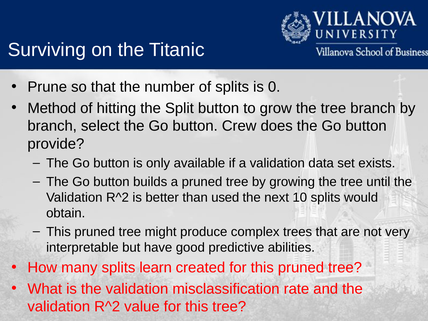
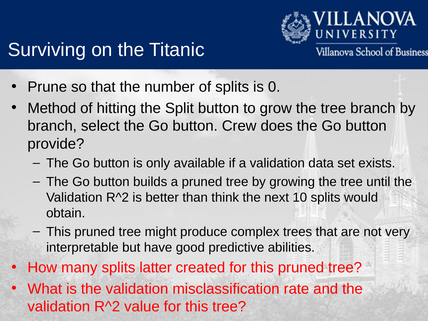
used: used -> think
learn: learn -> latter
